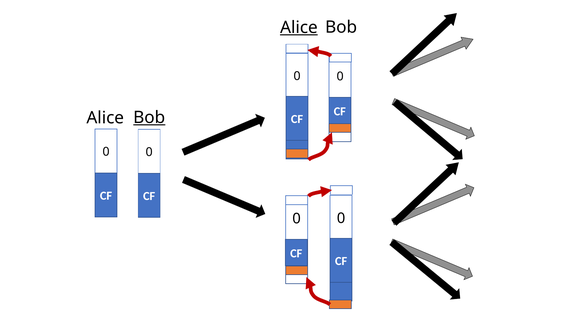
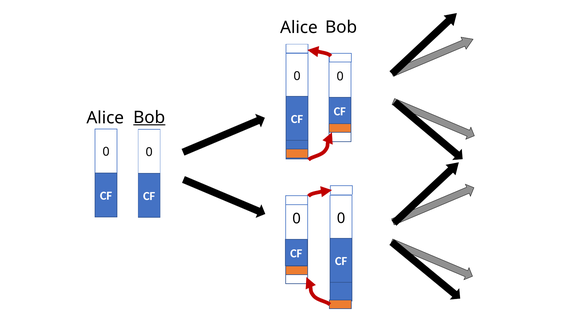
Alice at (299, 28) underline: present -> none
